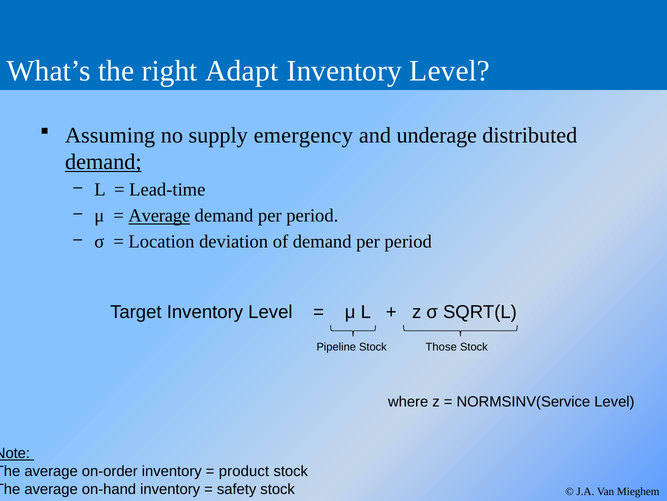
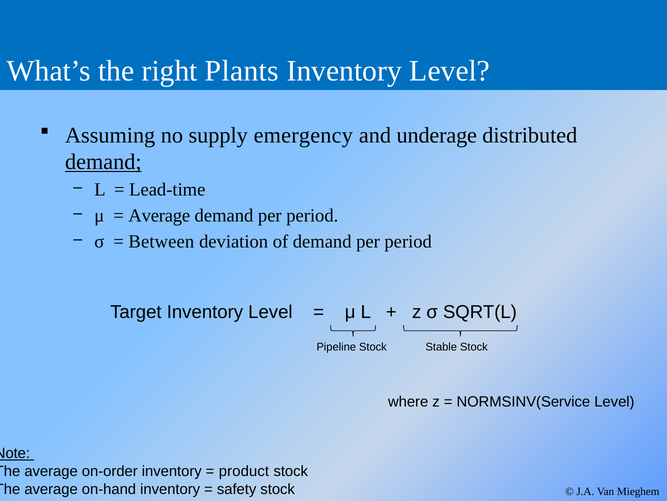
Adapt: Adapt -> Plants
Average at (159, 216) underline: present -> none
Location: Location -> Between
Those: Those -> Stable
